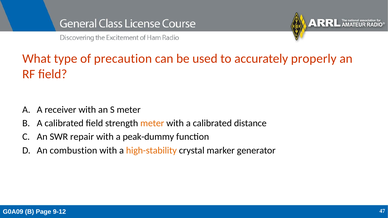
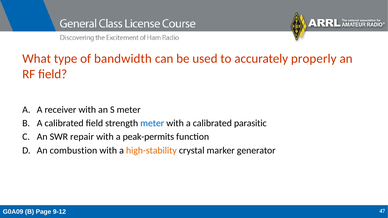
precaution: precaution -> bandwidth
meter at (152, 123) colour: orange -> blue
distance: distance -> parasitic
peak-dummy: peak-dummy -> peak-permits
